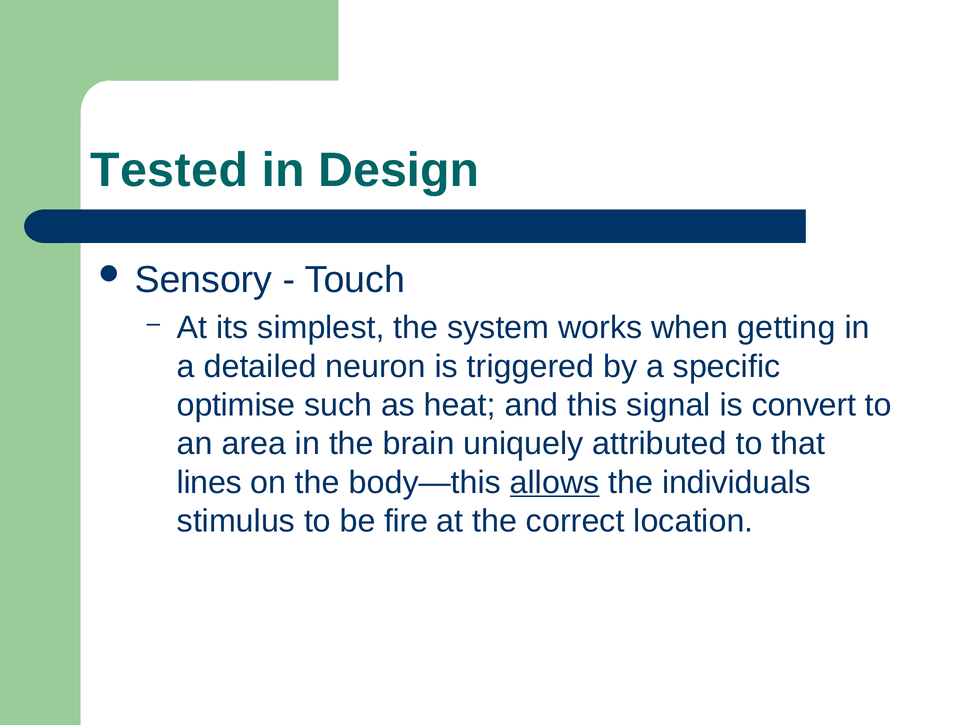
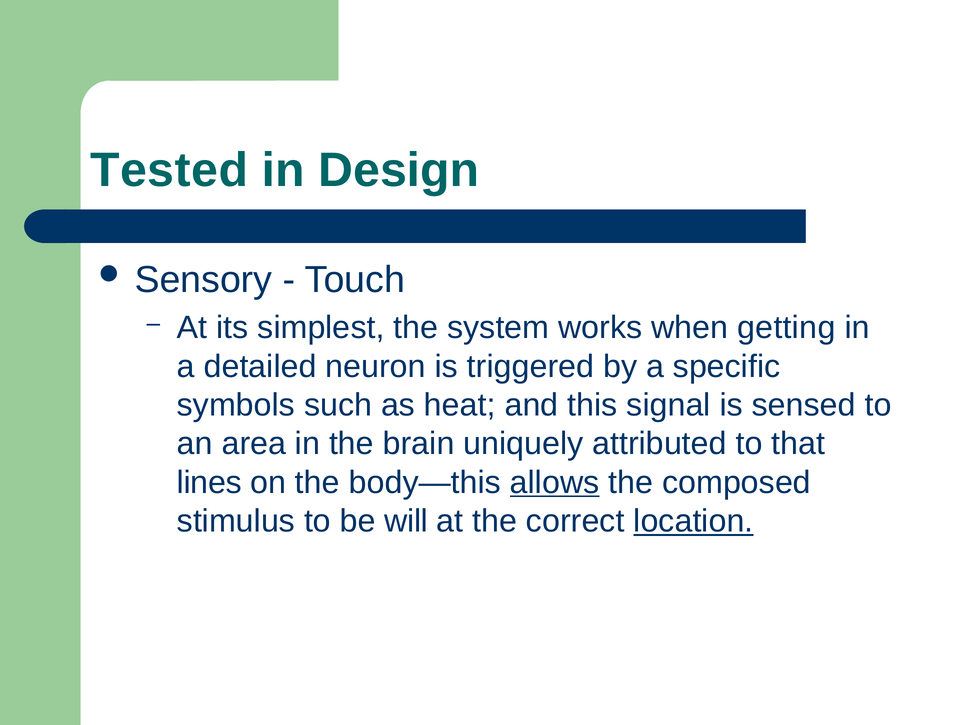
optimise: optimise -> symbols
convert: convert -> sensed
individuals: individuals -> composed
fire: fire -> will
location underline: none -> present
